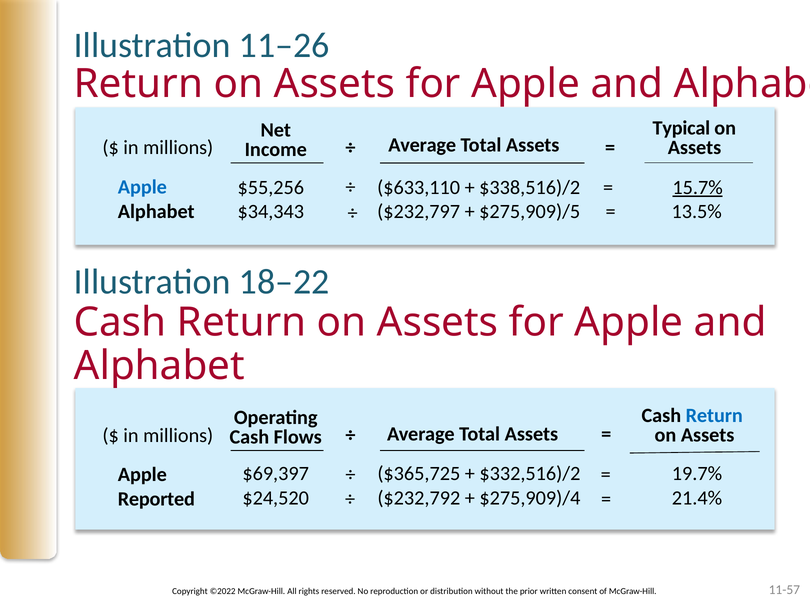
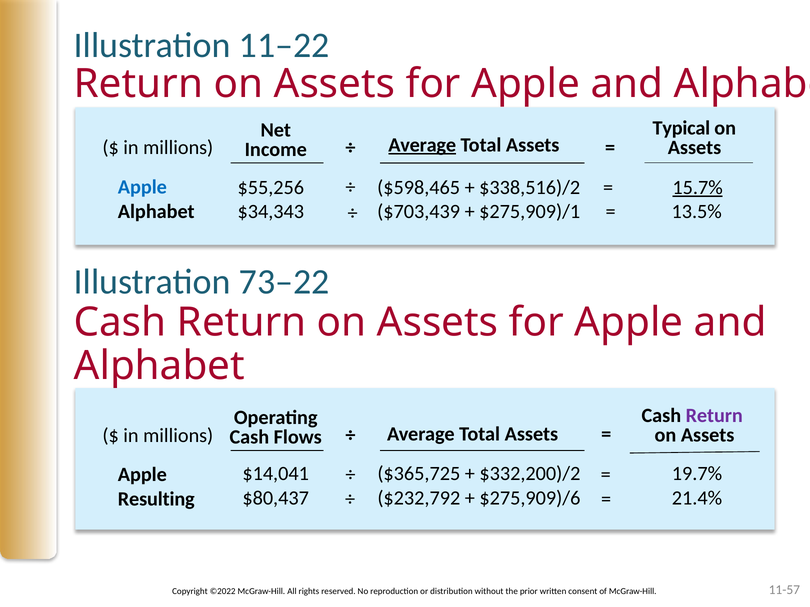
11–26: 11–26 -> 11–22
Average at (422, 145) underline: none -> present
$633,110: $633,110 -> $598,465
$232,797: $232,797 -> $703,439
$275,909)/5: $275,909)/5 -> $275,909)/1
18–22: 18–22 -> 73–22
Return at (714, 416) colour: blue -> purple
$69,397: $69,397 -> $14,041
$332,516)/2: $332,516)/2 -> $332,200)/2
$24,520: $24,520 -> $80,437
$275,909)/4: $275,909)/4 -> $275,909)/6
Reported: Reported -> Resulting
